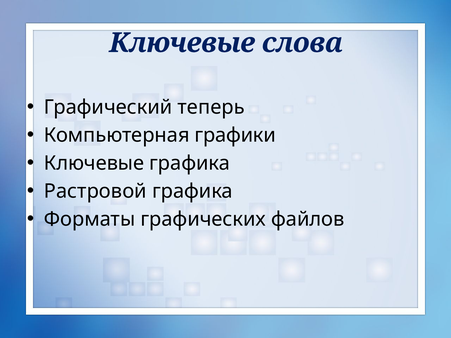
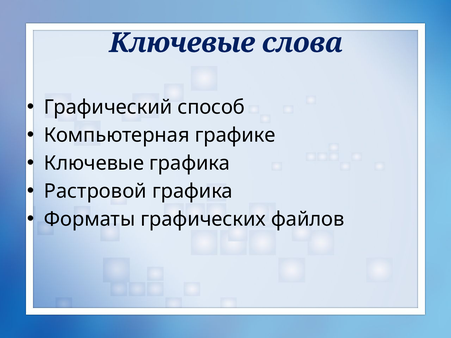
теперь: теперь -> способ
графики: графики -> графике
